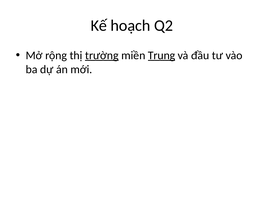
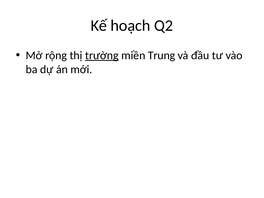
Trung underline: present -> none
